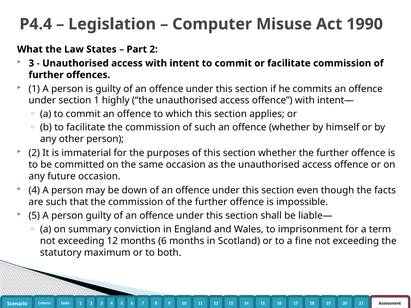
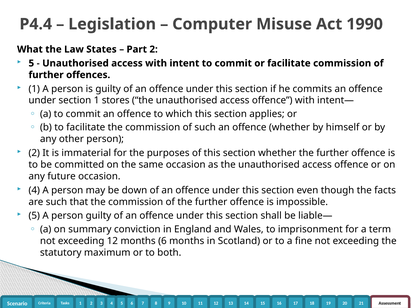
3 at (31, 63): 3 -> 5
highly: highly -> stores
